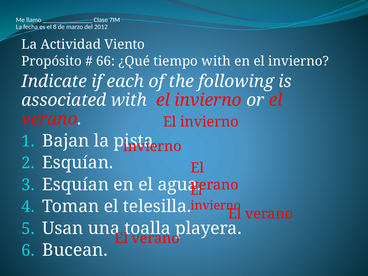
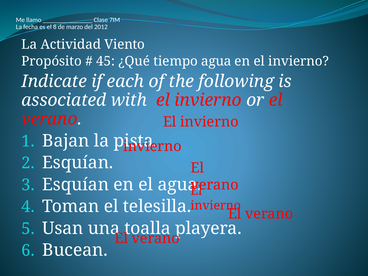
66: 66 -> 45
tiempo with: with -> agua
